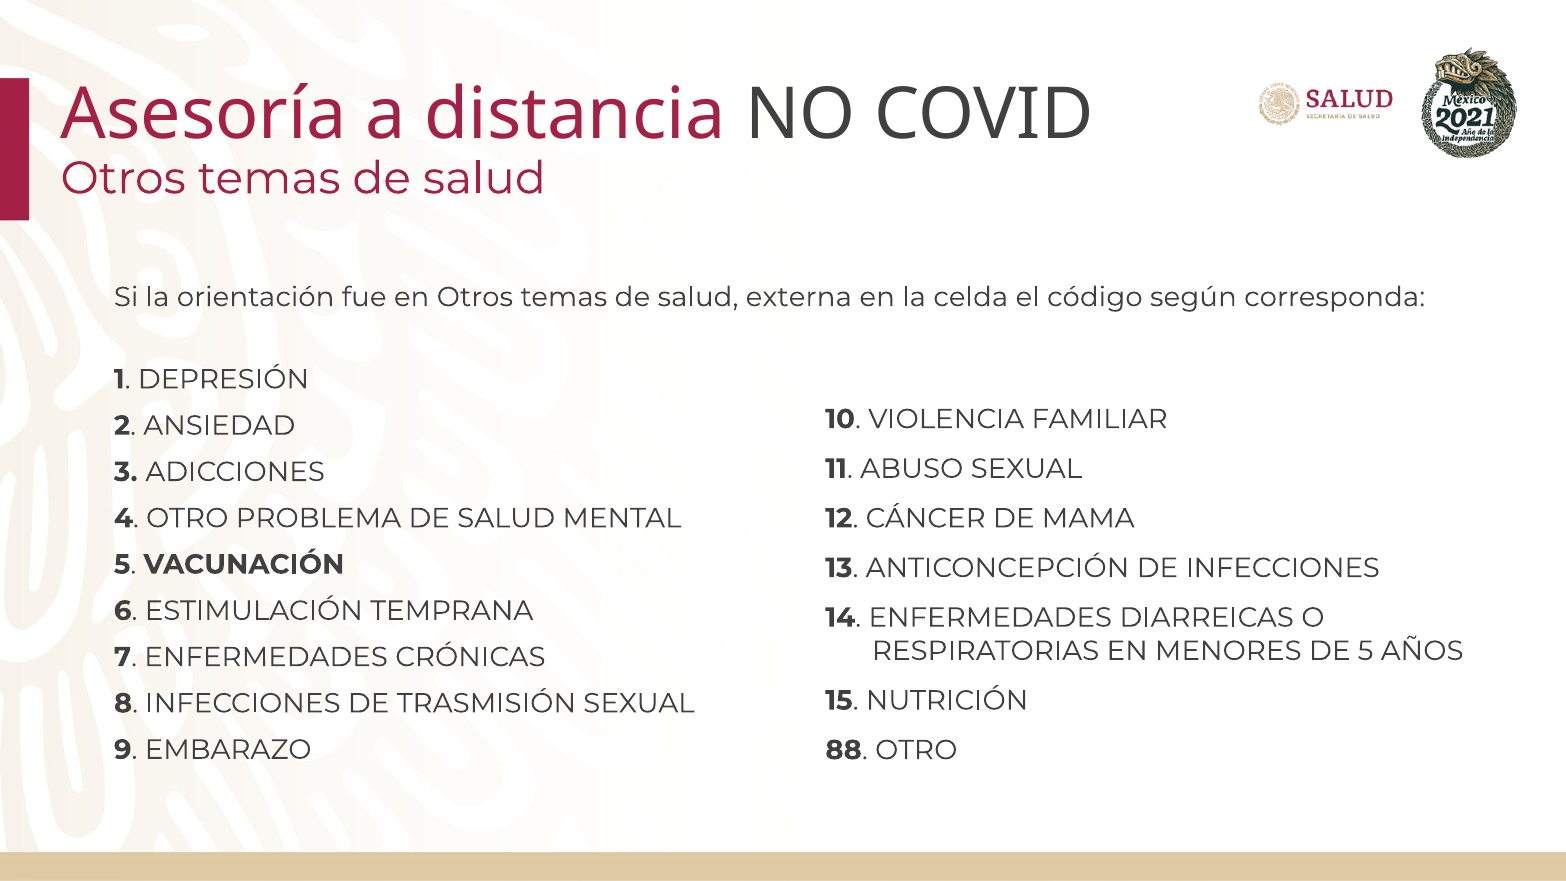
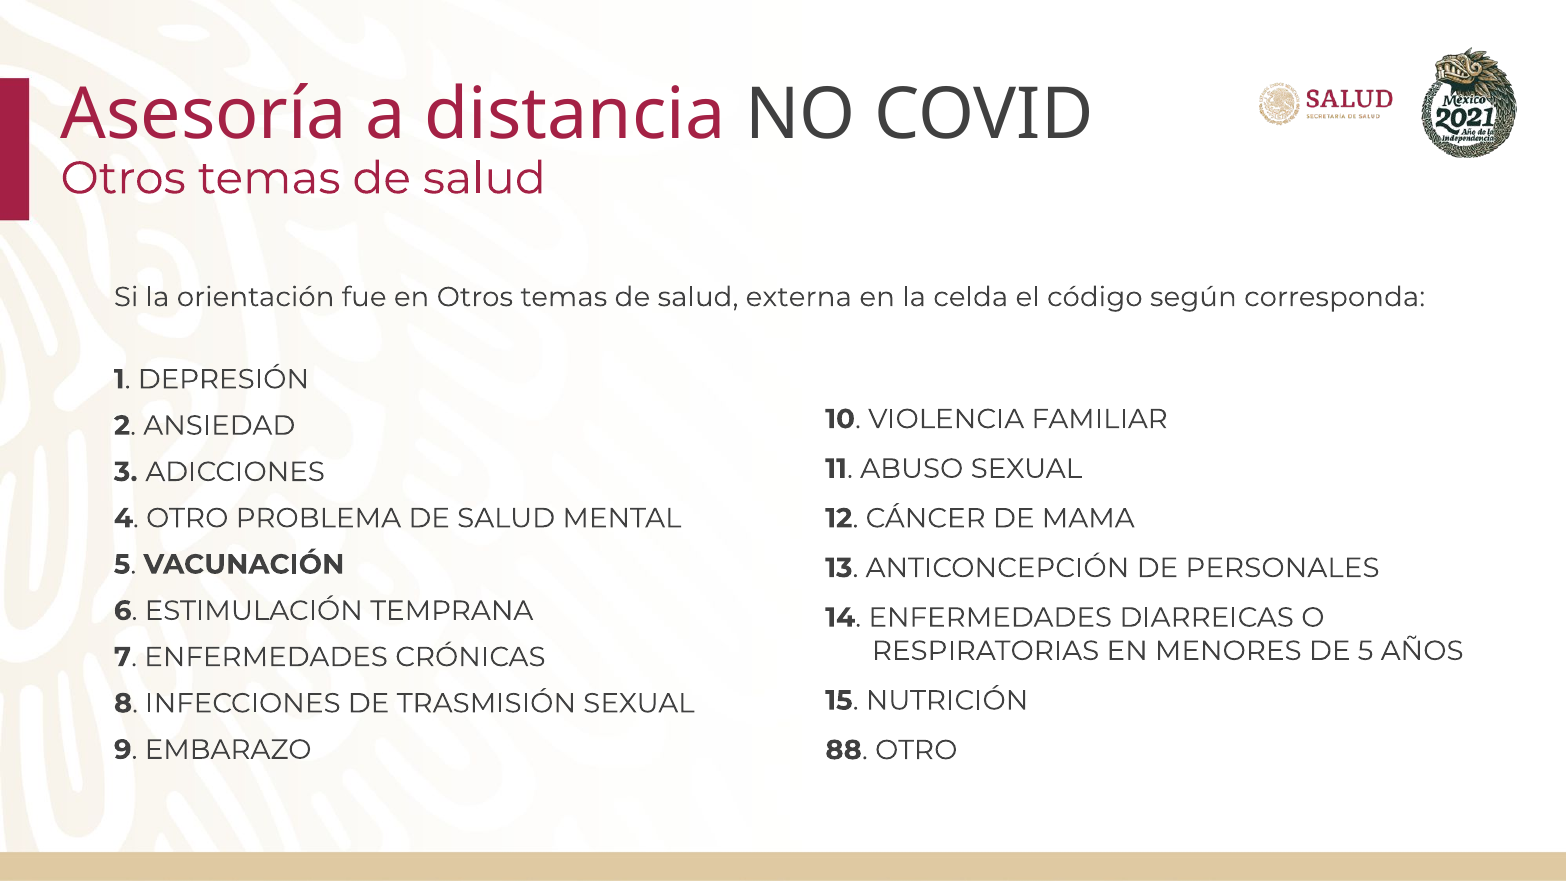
DE INFECCIONES: INFECCIONES -> PERSONALES
